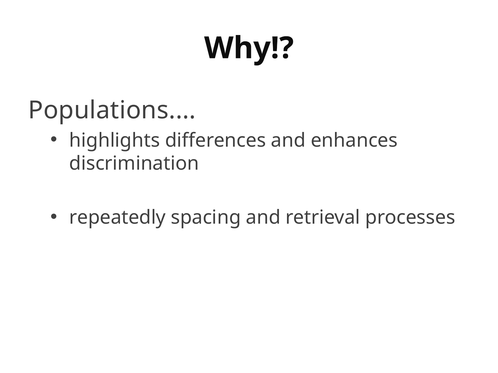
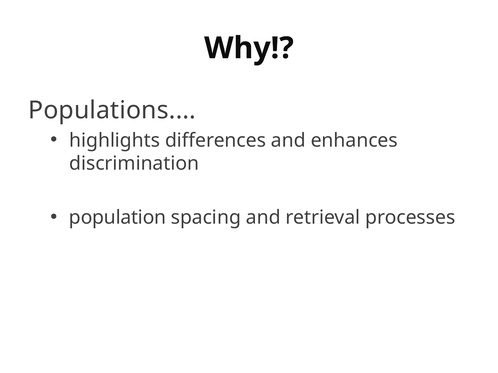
repeatedly: repeatedly -> population
